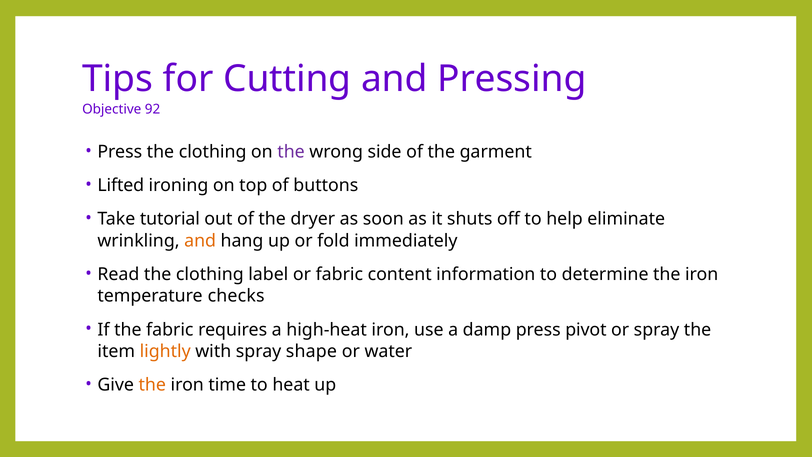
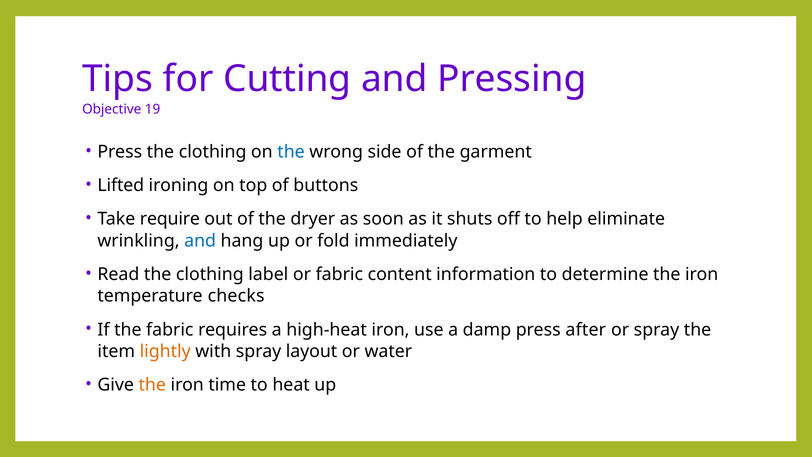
92: 92 -> 19
the at (291, 152) colour: purple -> blue
tutorial: tutorial -> require
and at (200, 241) colour: orange -> blue
pivot: pivot -> after
shape: shape -> layout
